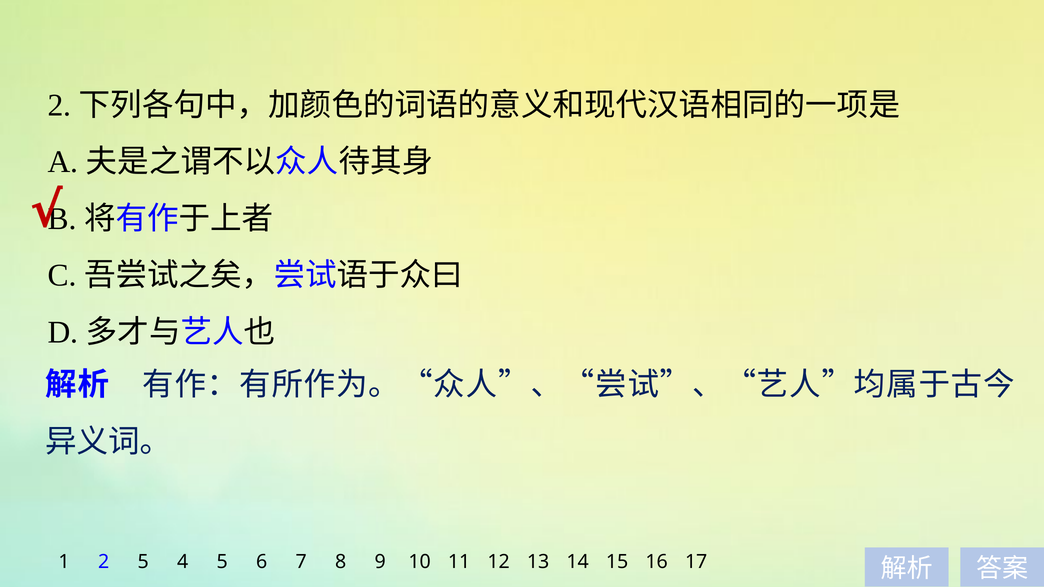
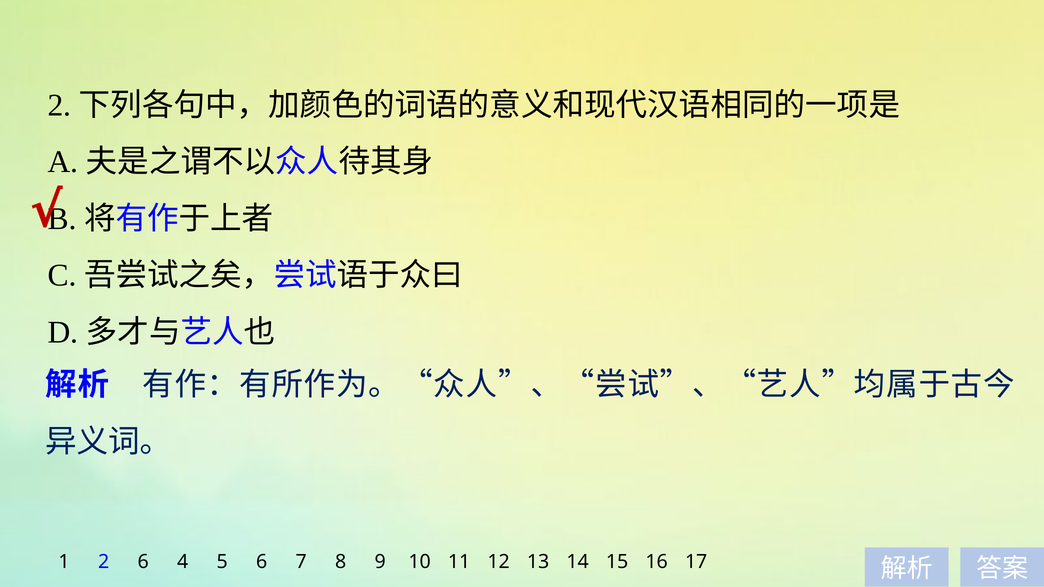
2 5: 5 -> 6
